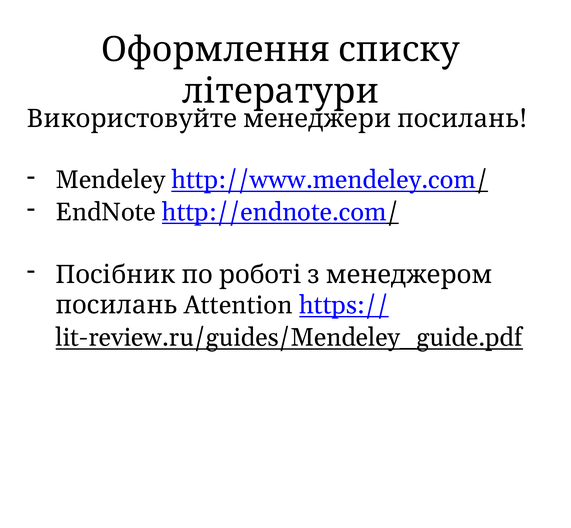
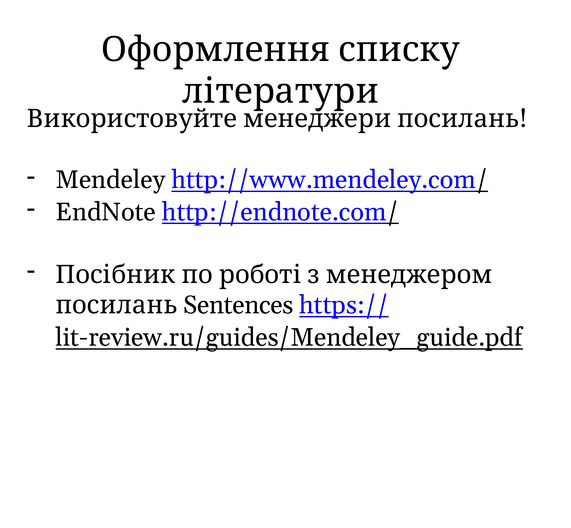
Attention: Attention -> Sentences
